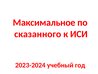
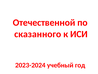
Максимальное: Максимальное -> Отечественной
